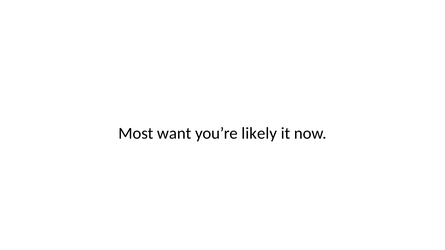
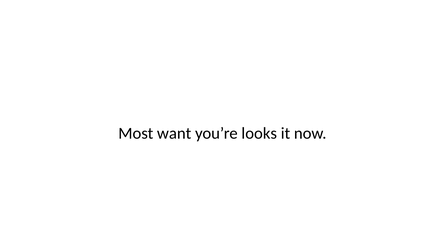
likely: likely -> looks
